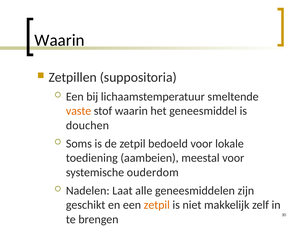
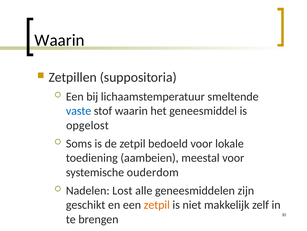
vaste colour: orange -> blue
douchen: douchen -> opgelost
Laat: Laat -> Lost
